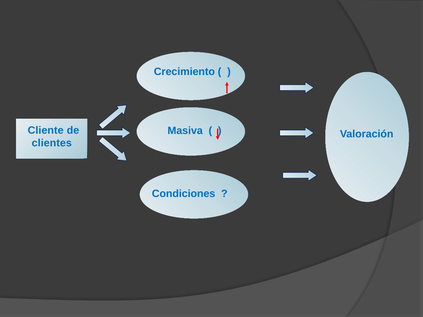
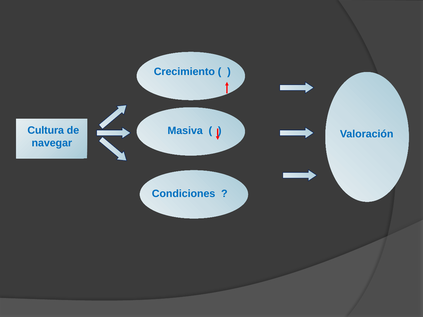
Cliente: Cliente -> Cultura
clientes: clientes -> navegar
